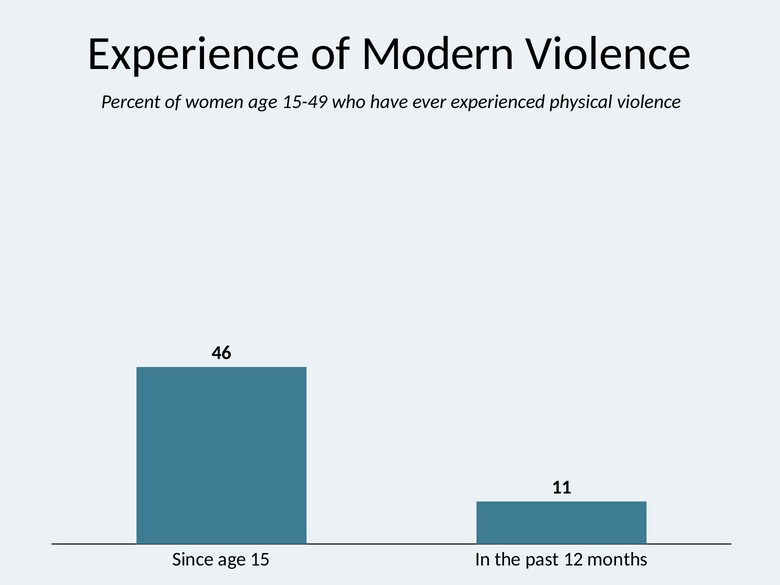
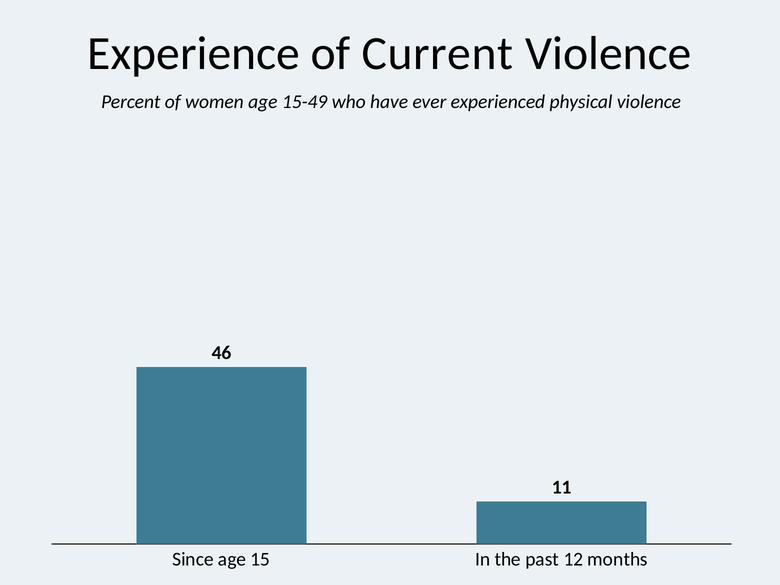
Modern: Modern -> Current
